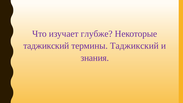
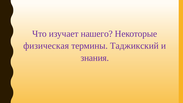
глубже: глубже -> нашего
таджикский at (46, 46): таджикский -> физическая
